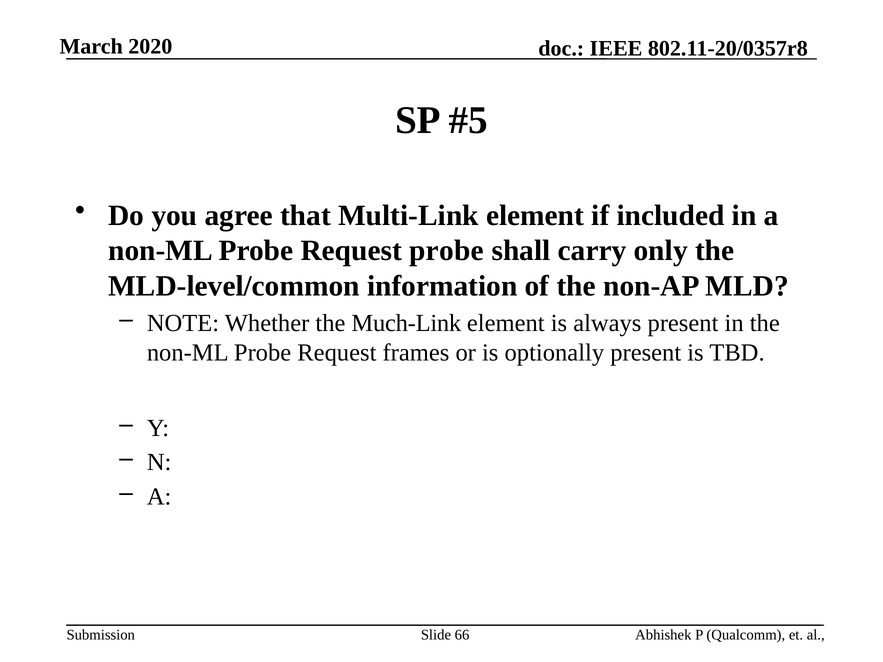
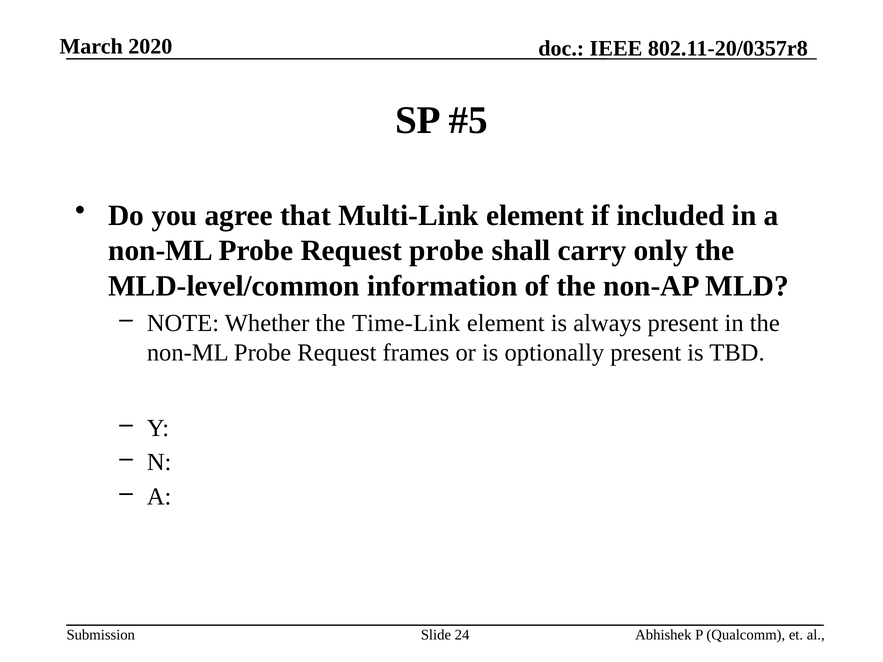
Much-Link: Much-Link -> Time-Link
66: 66 -> 24
